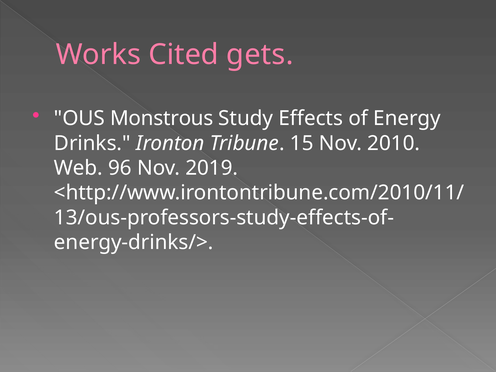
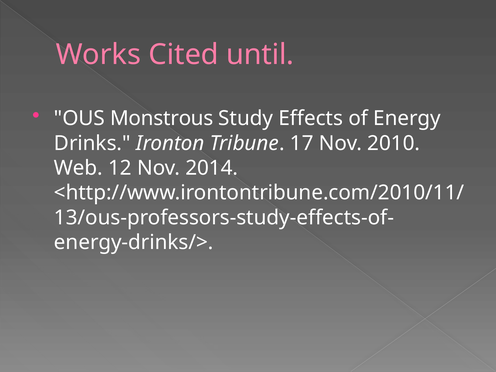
gets: gets -> until
15: 15 -> 17
96: 96 -> 12
2019: 2019 -> 2014
